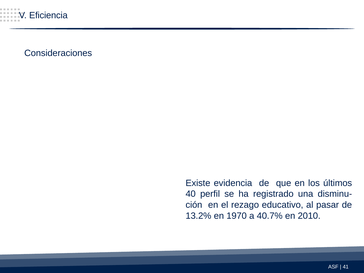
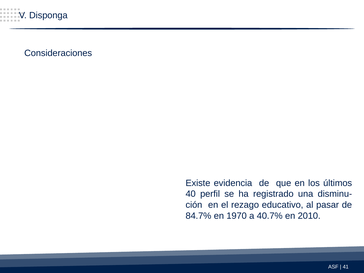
Eficiencia: Eficiencia -> Disponga
13.2%: 13.2% -> 84.7%
